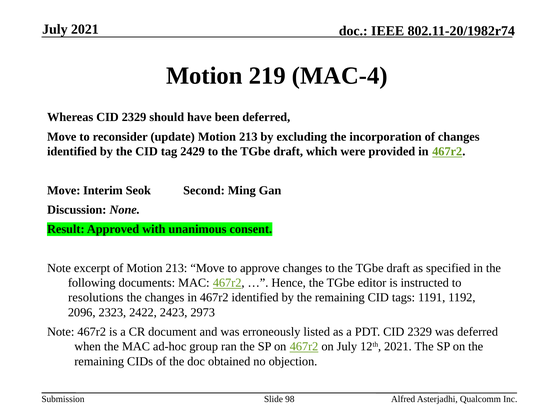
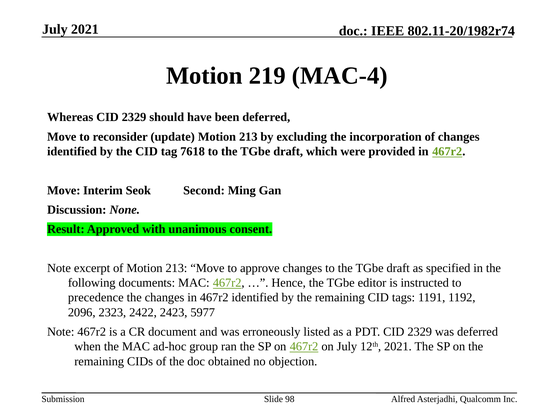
2429: 2429 -> 7618
resolutions: resolutions -> precedence
2973: 2973 -> 5977
